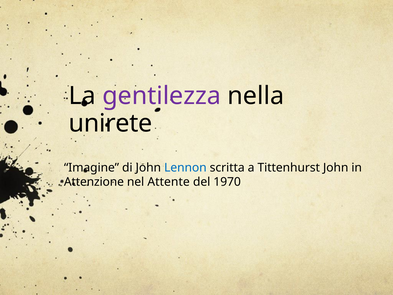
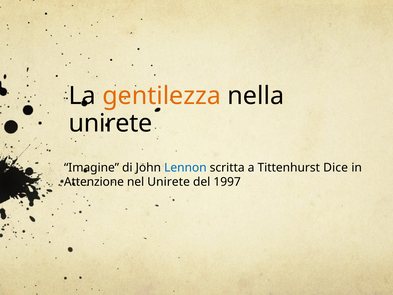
gentilezza colour: purple -> orange
Tittenhurst John: John -> Dice
nel Attente: Attente -> Unirete
1970: 1970 -> 1997
